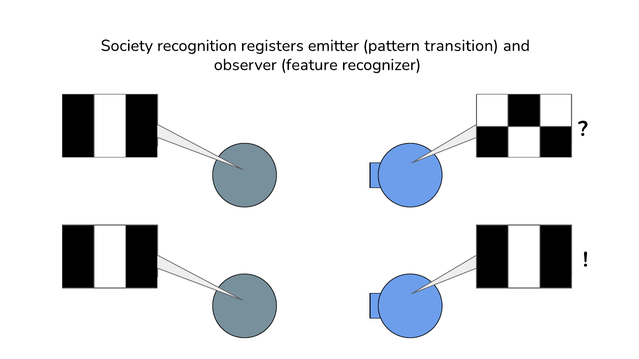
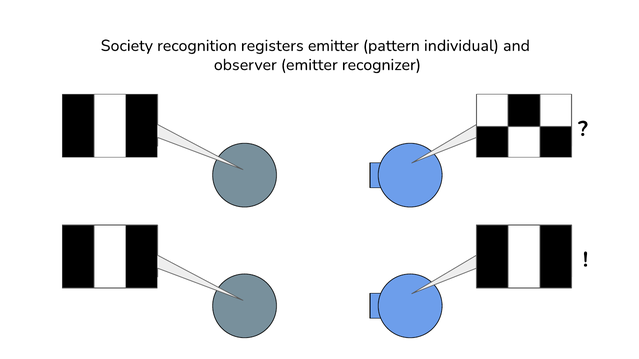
transition: transition -> individual
observer feature: feature -> emitter
